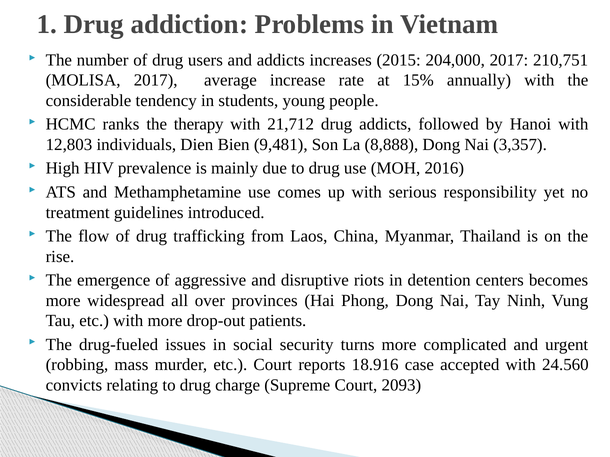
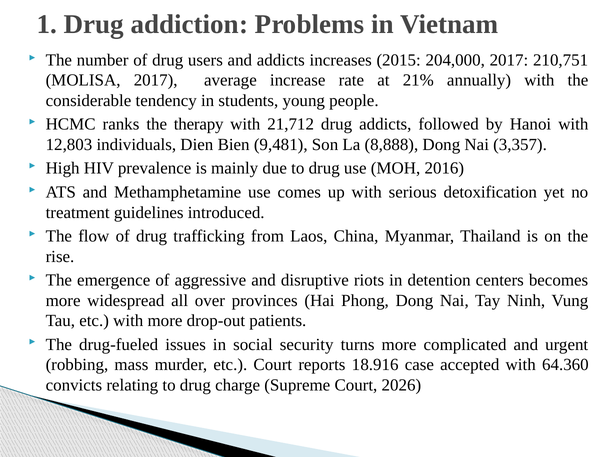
15%: 15% -> 21%
responsibility: responsibility -> detoxification
24.560: 24.560 -> 64.360
2093: 2093 -> 2026
